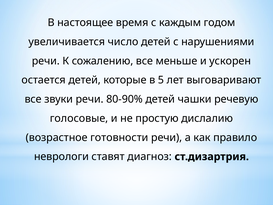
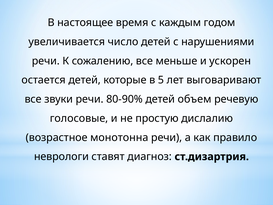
чашки: чашки -> объем
готовности: готовности -> монотонна
